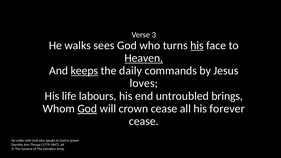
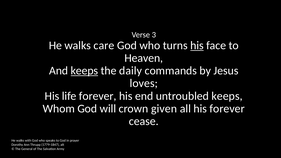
sees: sees -> care
Heaven underline: present -> none
life labours: labours -> forever
untroubled brings: brings -> keeps
God at (87, 109) underline: present -> none
crown cease: cease -> given
